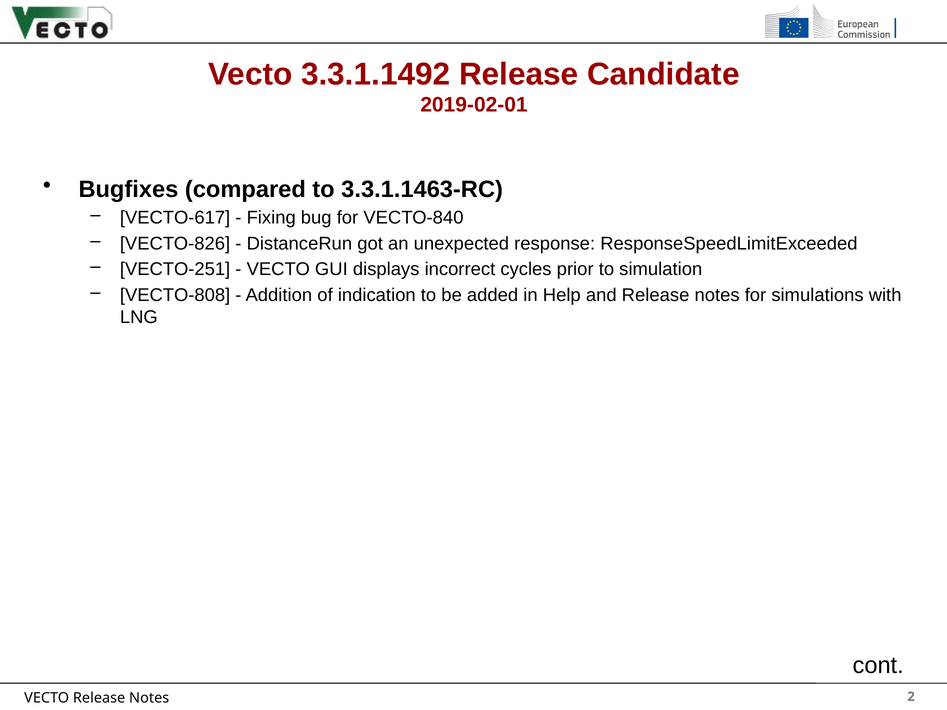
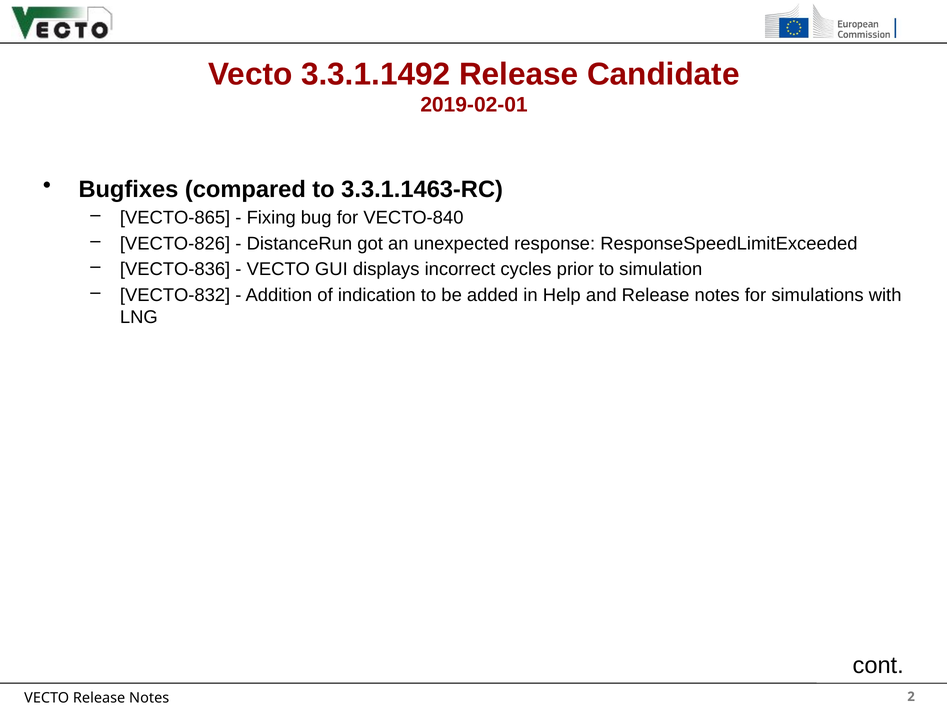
VECTO-617: VECTO-617 -> VECTO-865
VECTO-251: VECTO-251 -> VECTO-836
VECTO-808: VECTO-808 -> VECTO-832
